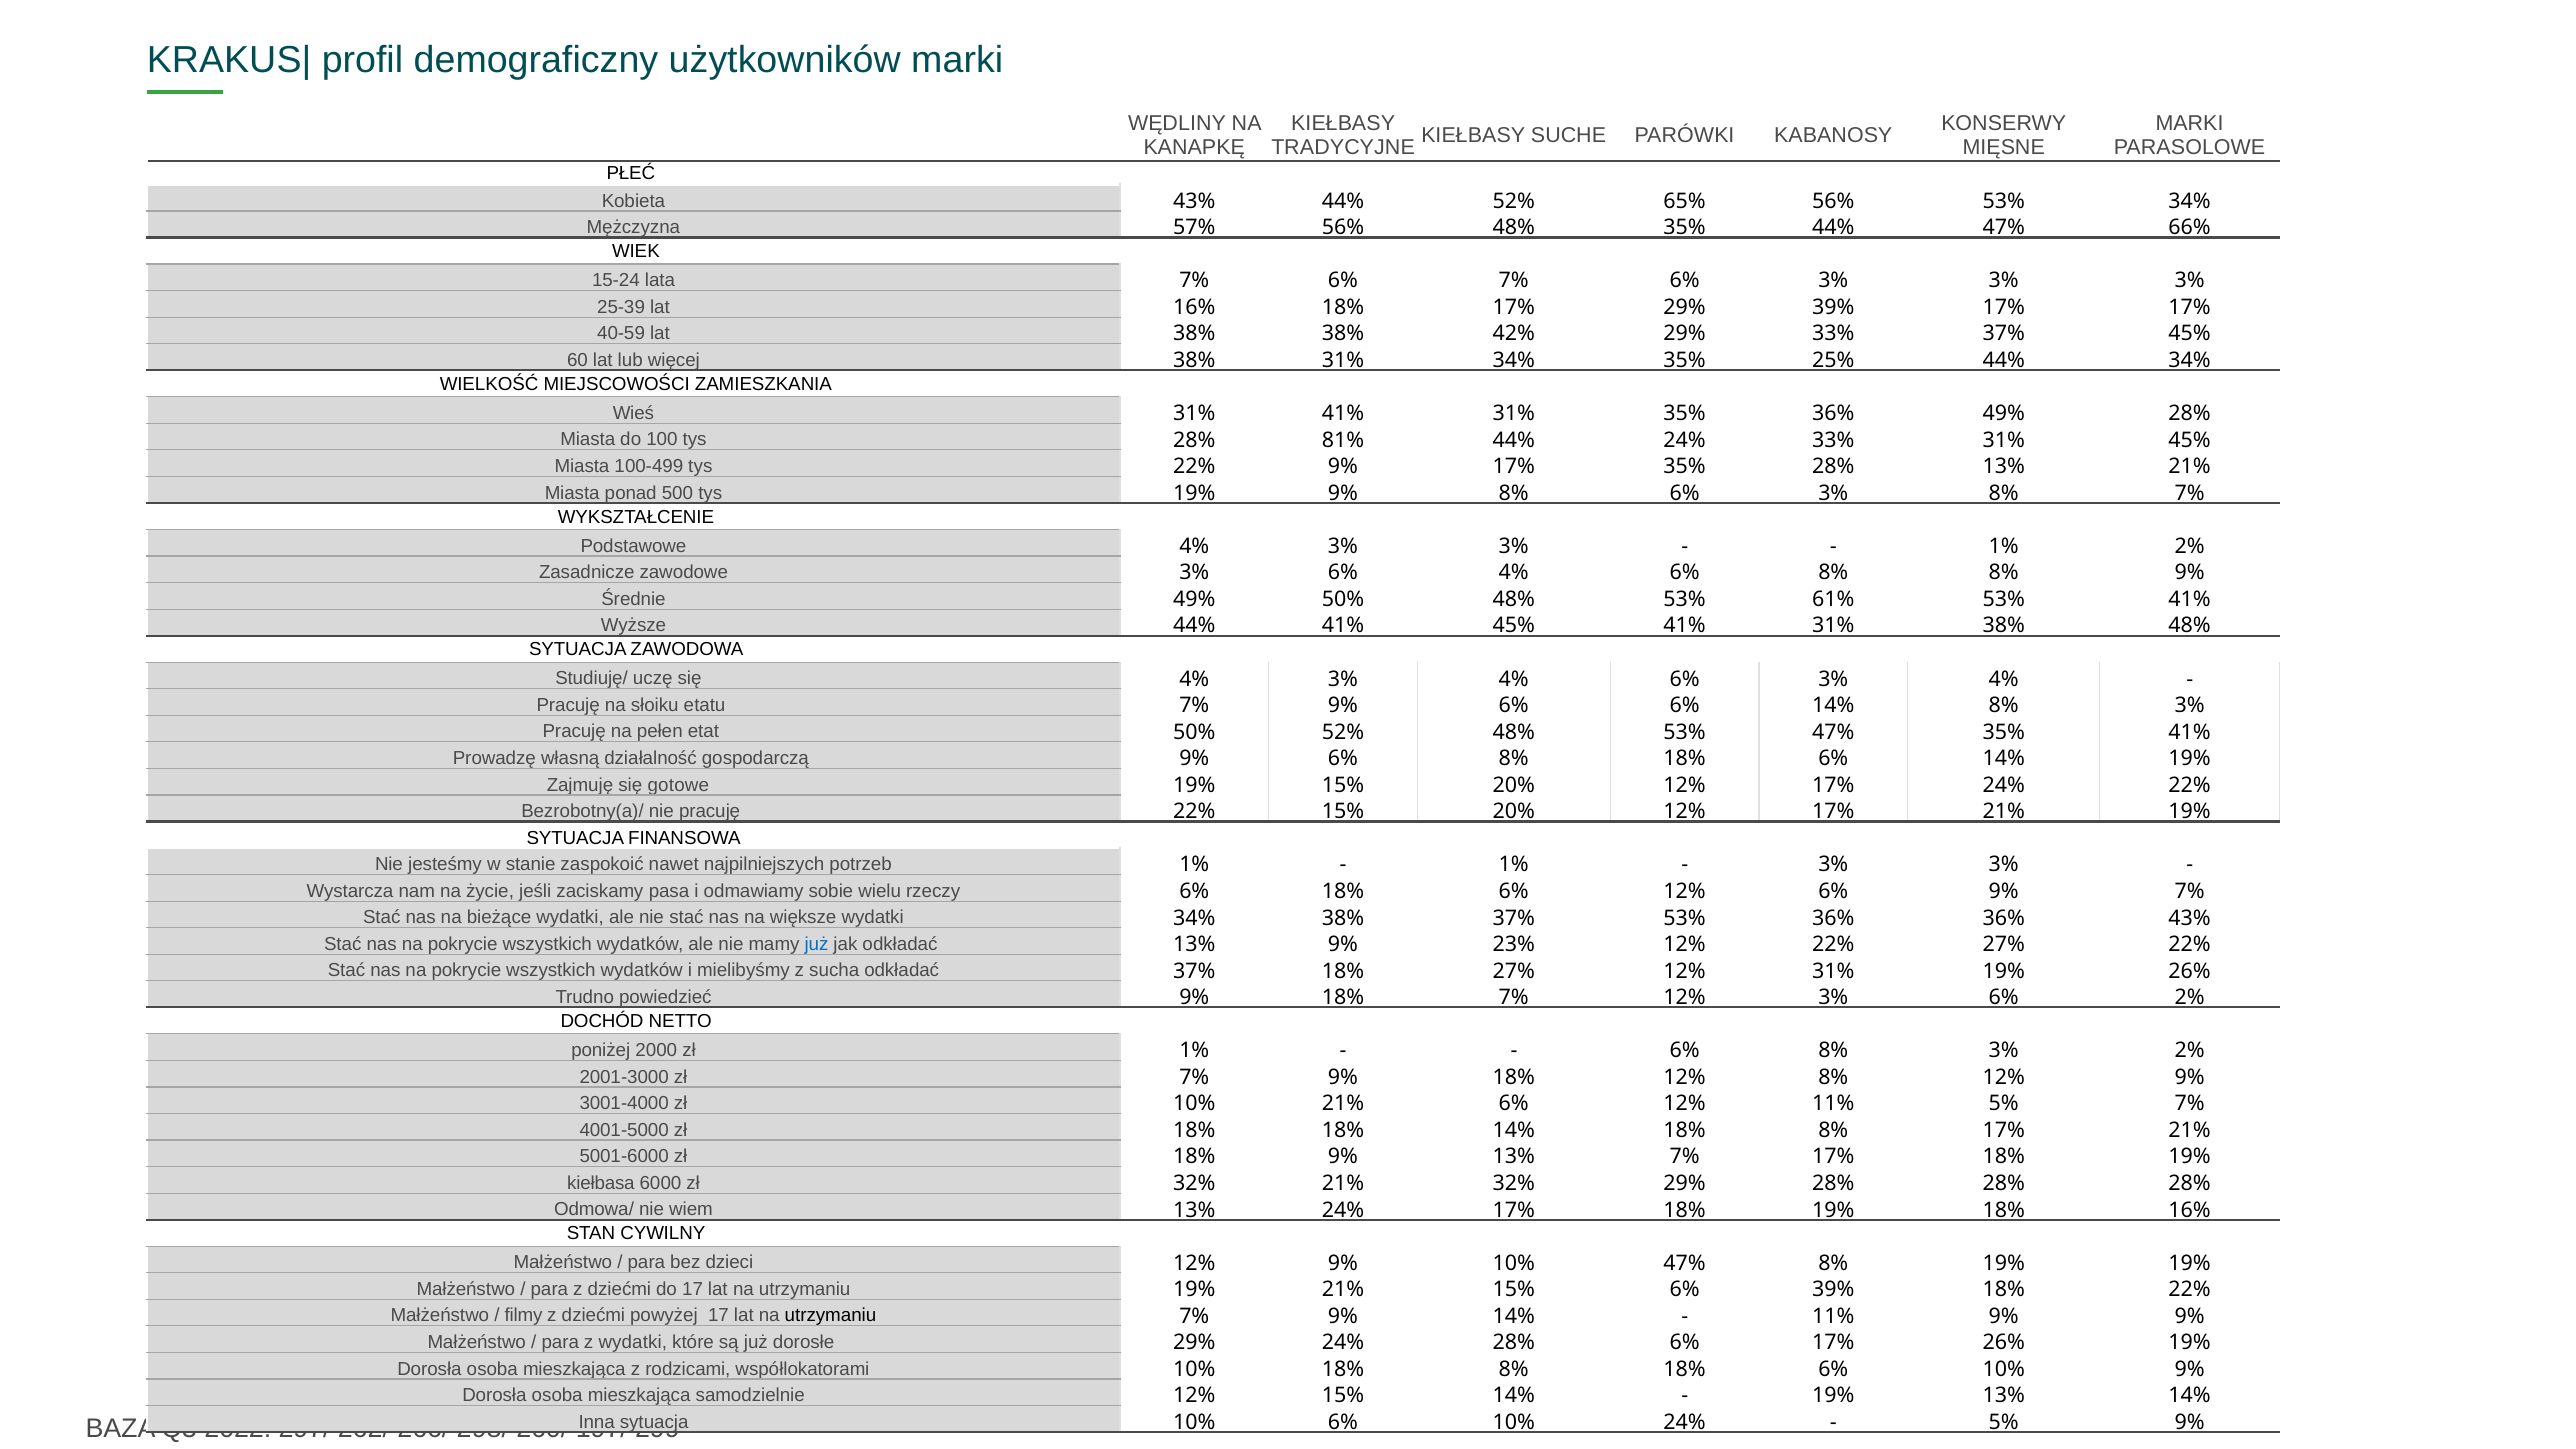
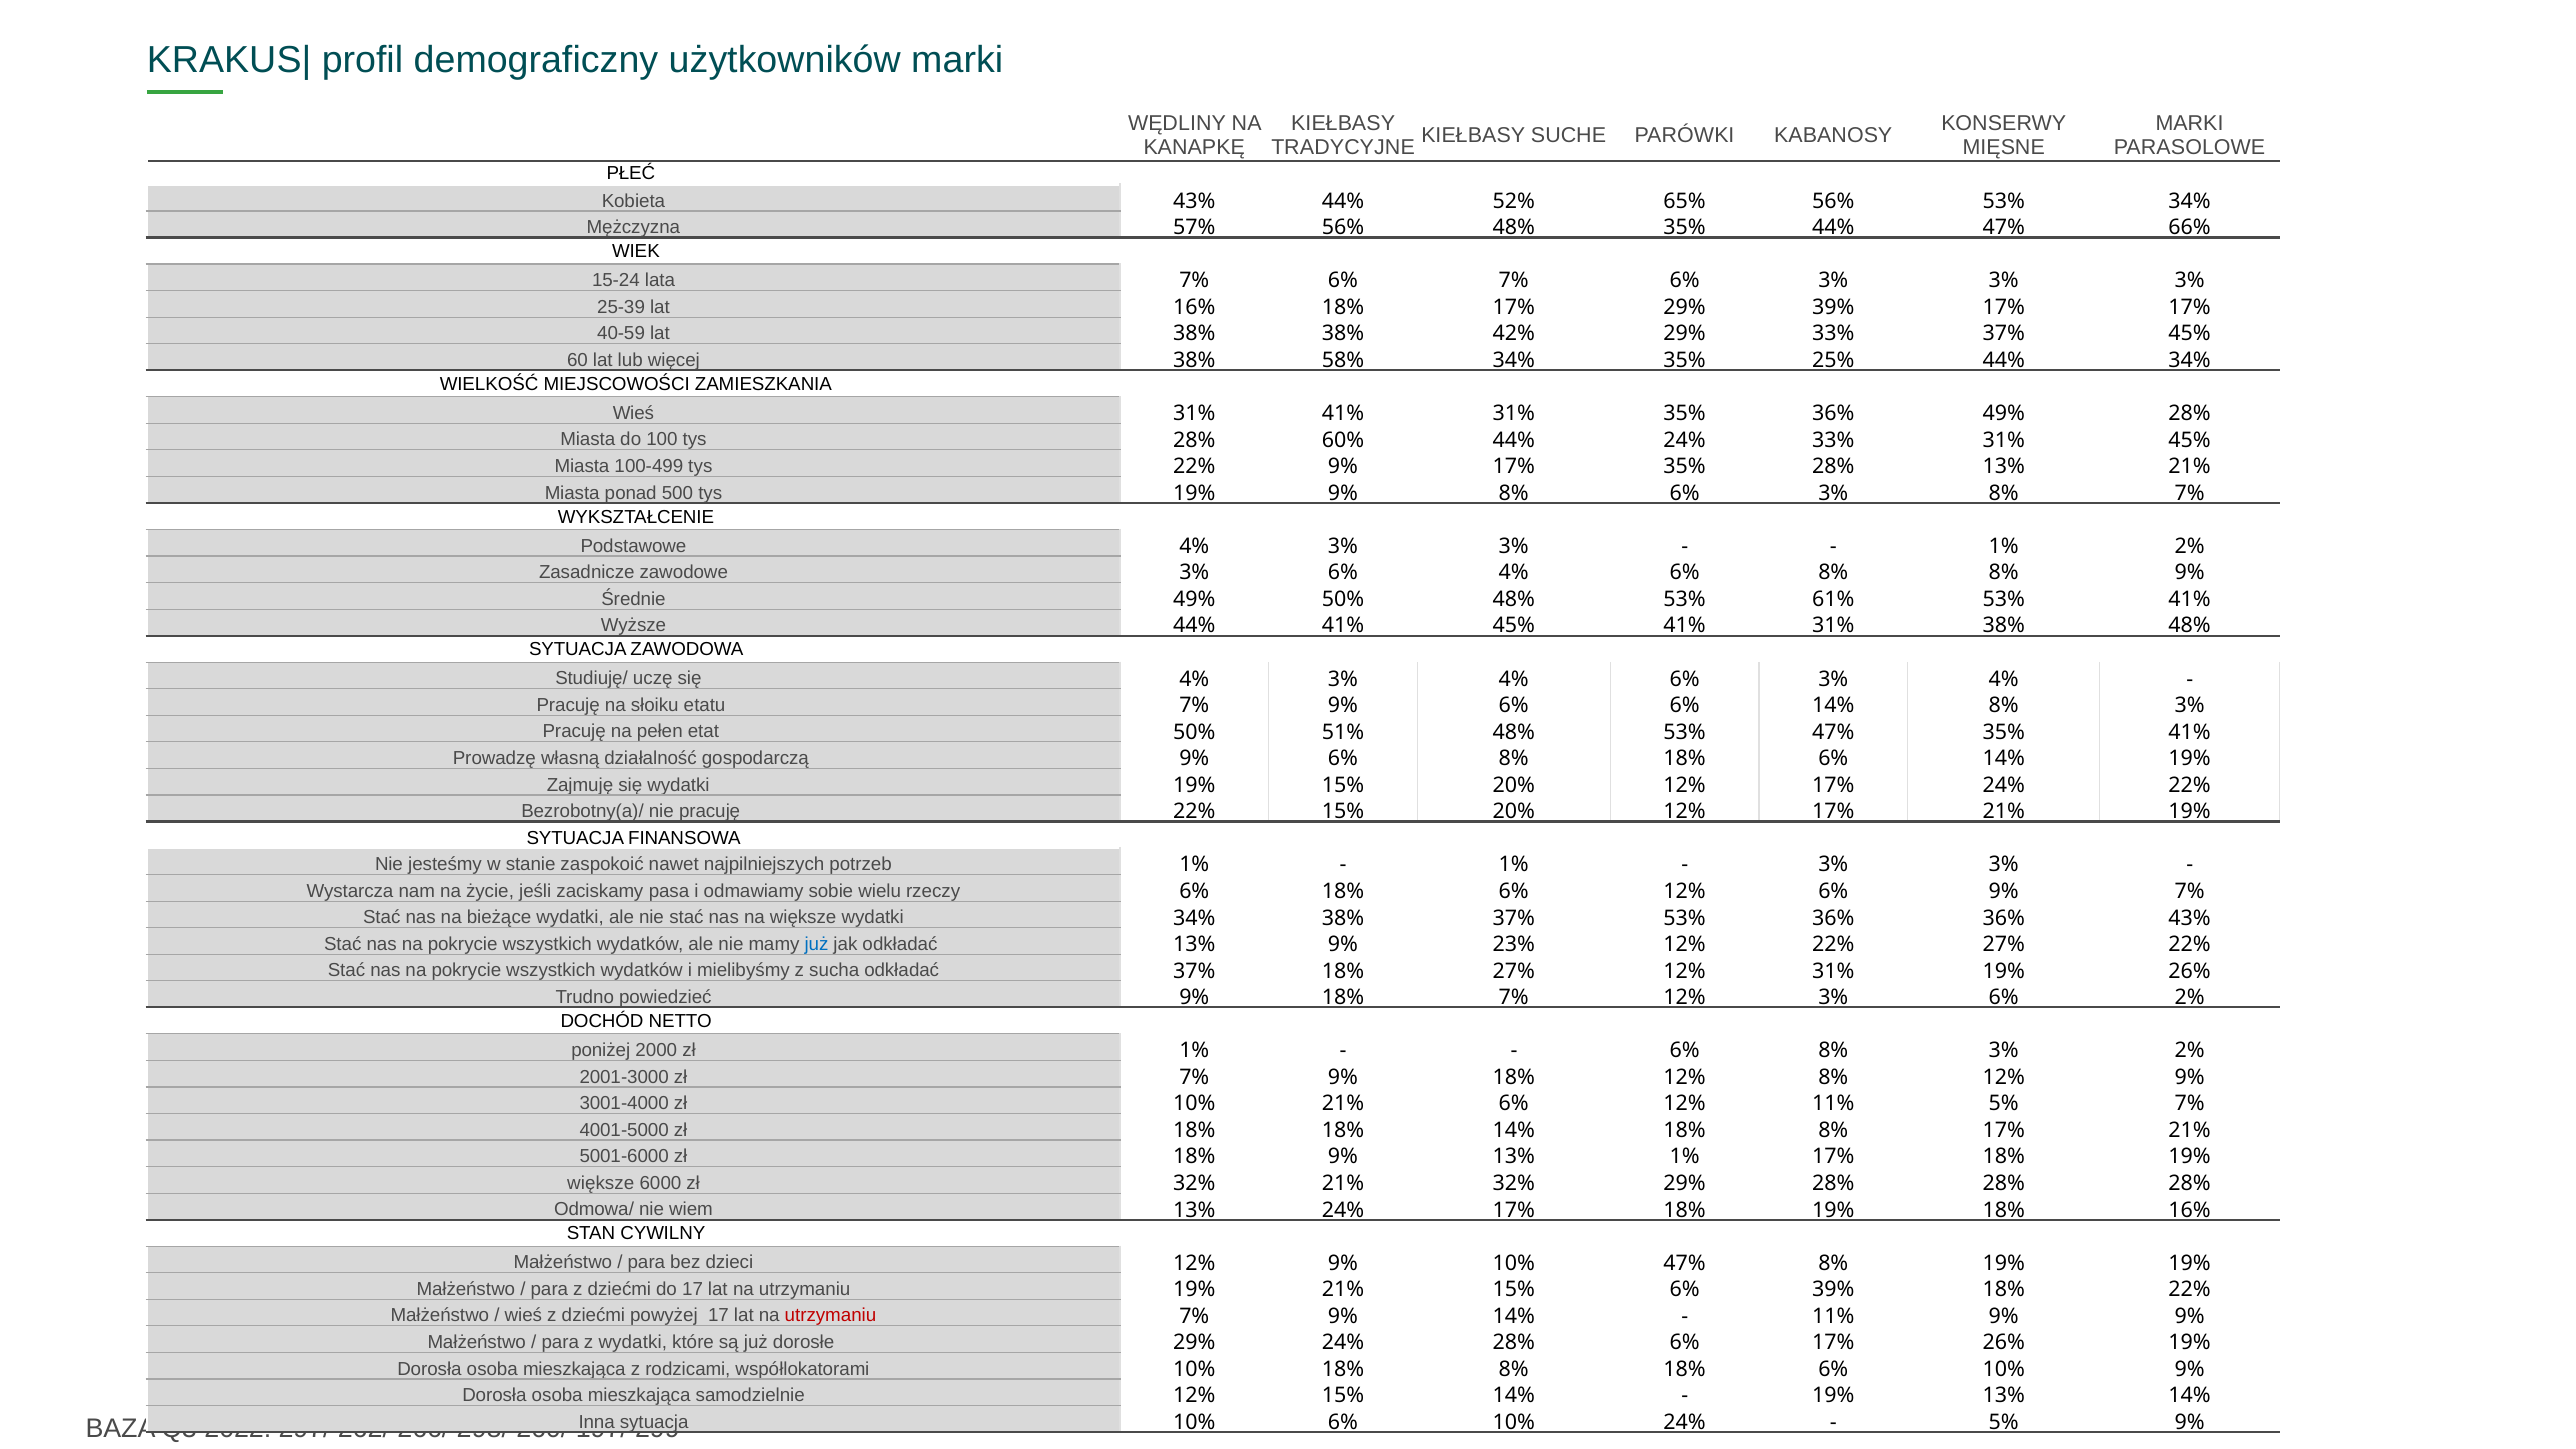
38% 31%: 31% -> 58%
81%: 81% -> 60%
50% 52%: 52% -> 51%
się gotowe: gotowe -> wydatki
13% 7%: 7% -> 1%
kiełbasa at (601, 1183): kiełbasa -> większe
filmy at (523, 1316): filmy -> wieś
utrzymaniu at (830, 1316) colour: black -> red
